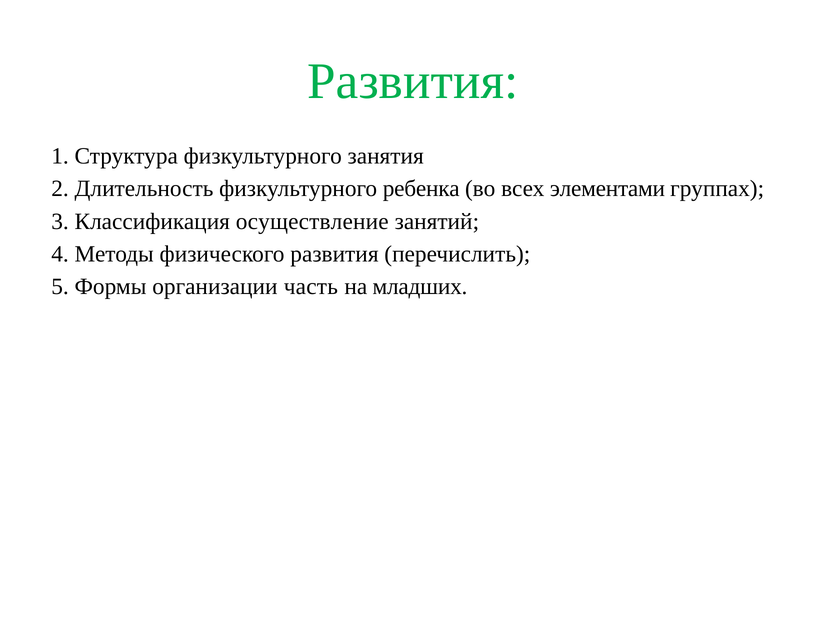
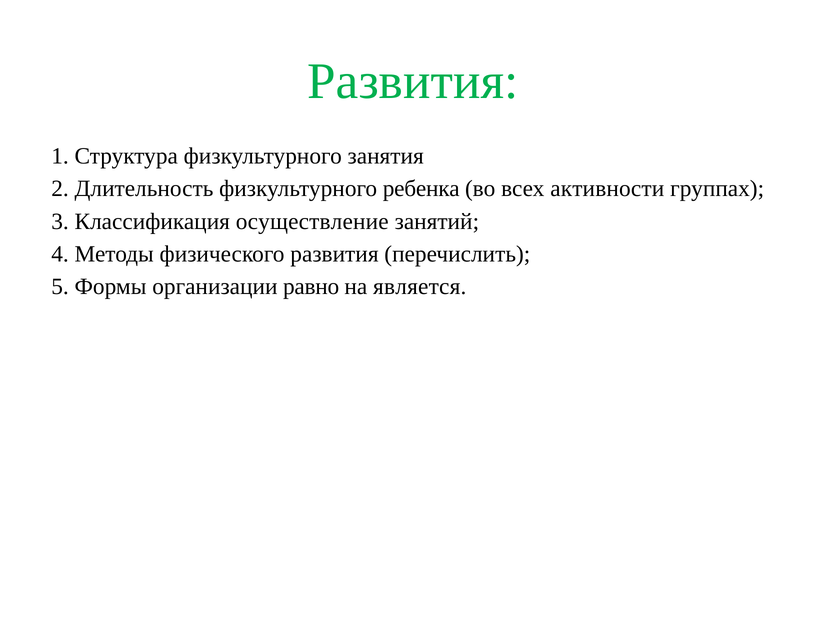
элементами: элементами -> активности
часть: часть -> равно
младших: младших -> является
